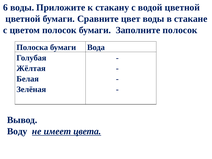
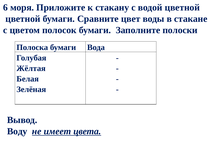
6 воды: воды -> моря
Заполните полосок: полосок -> полоски
